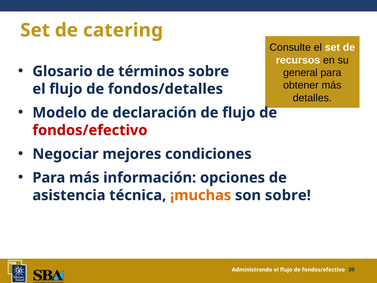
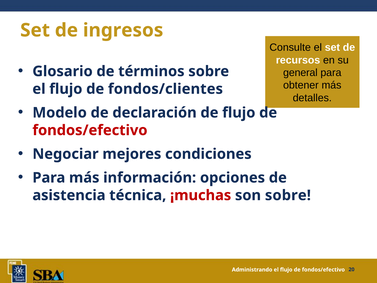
catering: catering -> ingresos
fondos/detalles: fondos/detalles -> fondos/clientes
¡muchas colour: orange -> red
